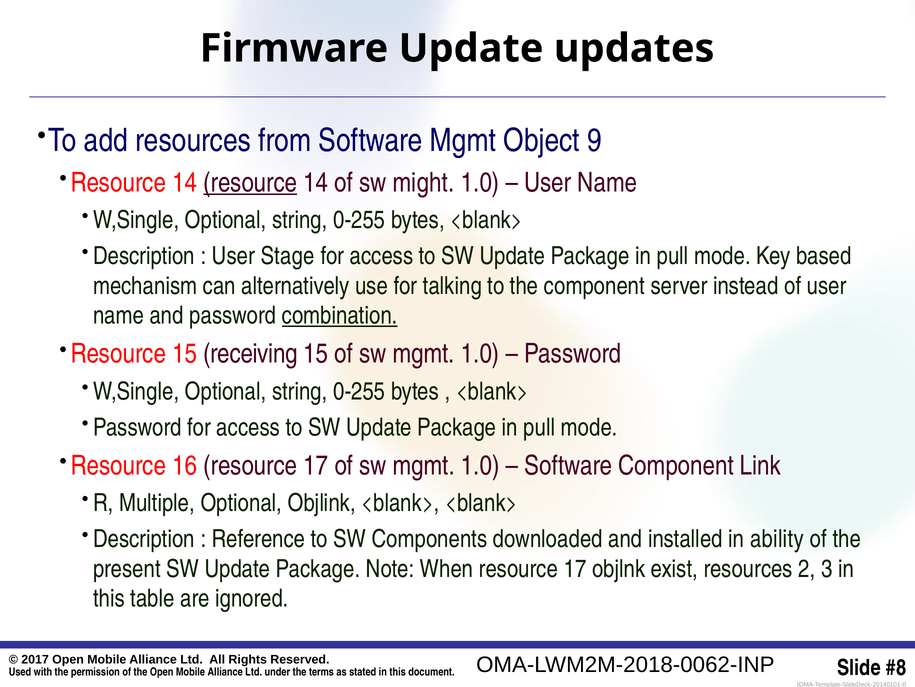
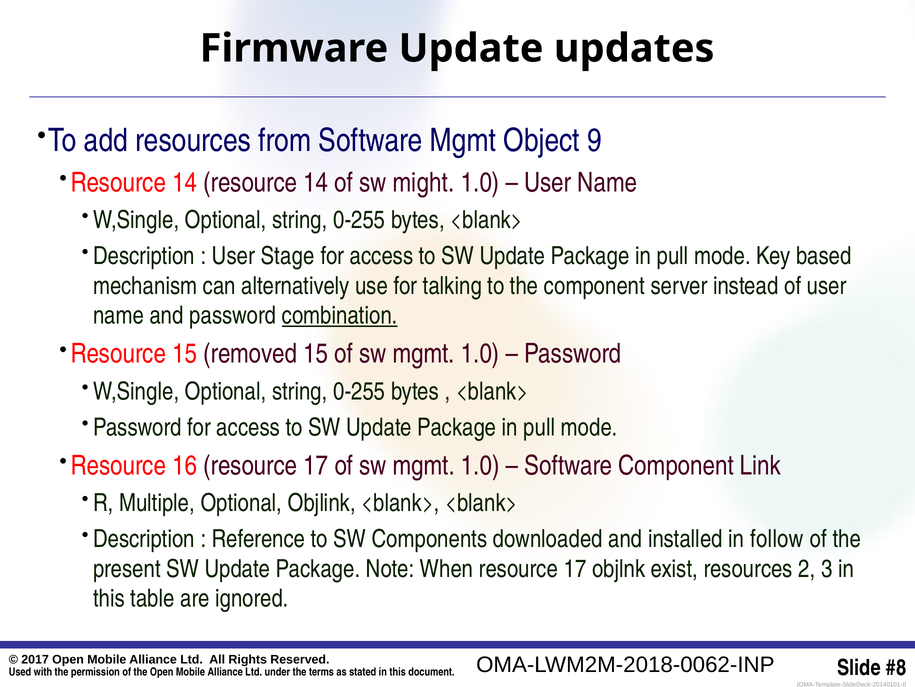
resource at (250, 182) underline: present -> none
receiving: receiving -> removed
ability: ability -> follow
